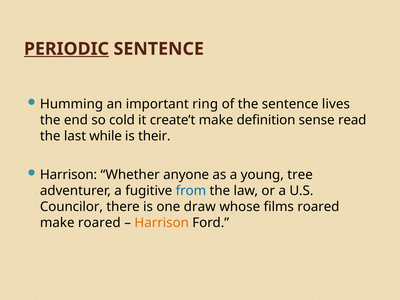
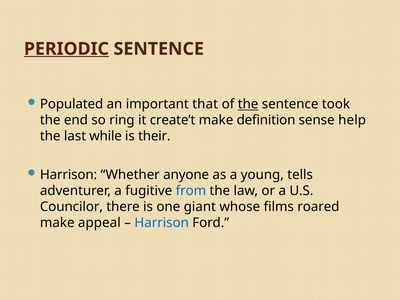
Humming: Humming -> Populated
ring: ring -> that
the at (248, 104) underline: none -> present
lives: lives -> took
cold: cold -> ring
read: read -> help
tree: tree -> tells
draw: draw -> giant
make roared: roared -> appeal
Harrison at (162, 223) colour: orange -> blue
